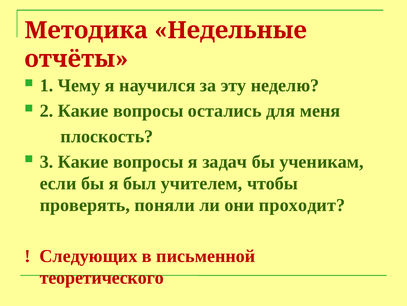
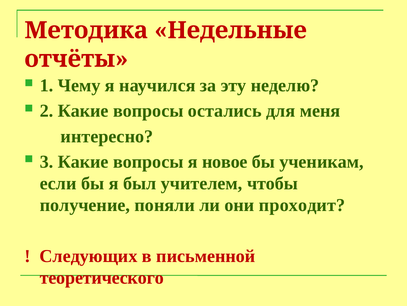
плоскость: плоскость -> интересно
задач: задач -> новое
проверять: проверять -> получение
